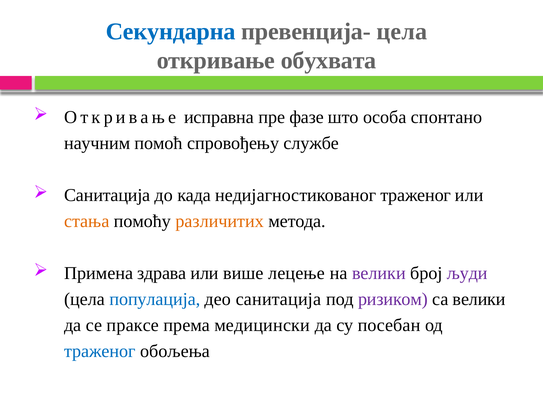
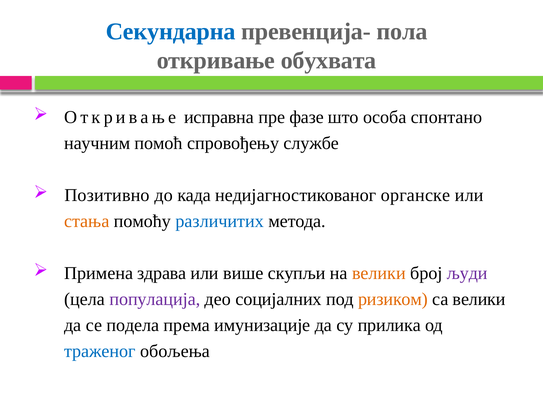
превенција- цела: цела -> пола
Санитација at (107, 195): Санитација -> Позитивно
недијагностикованог траженог: траженог -> органске
различитих colour: orange -> blue
лецење: лецење -> скупљи
велики at (379, 273) colour: purple -> orange
популација colour: blue -> purple
део санитација: санитација -> социјалних
ризиком colour: purple -> orange
праксе: праксе -> подела
медицински: медицински -> имунизације
посебан: посебан -> прилика
